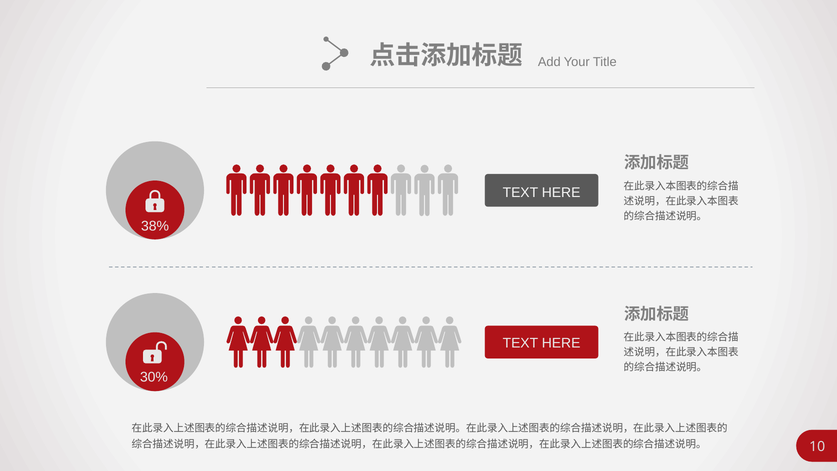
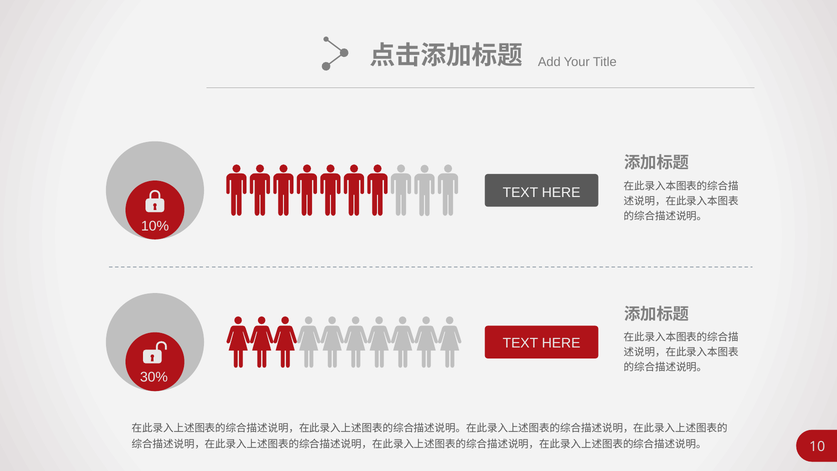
38%: 38% -> 10%
